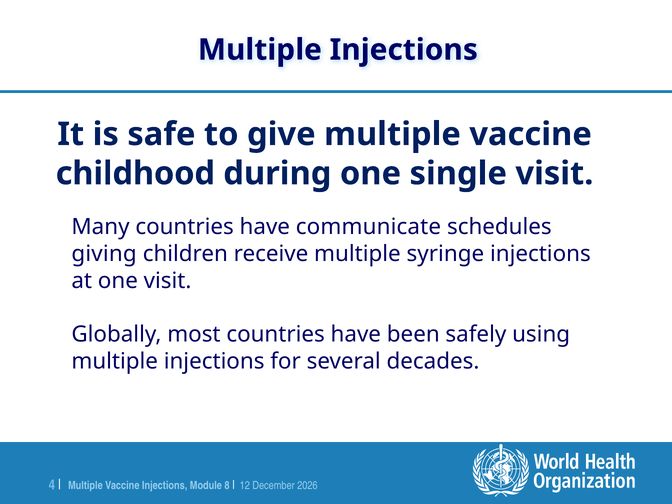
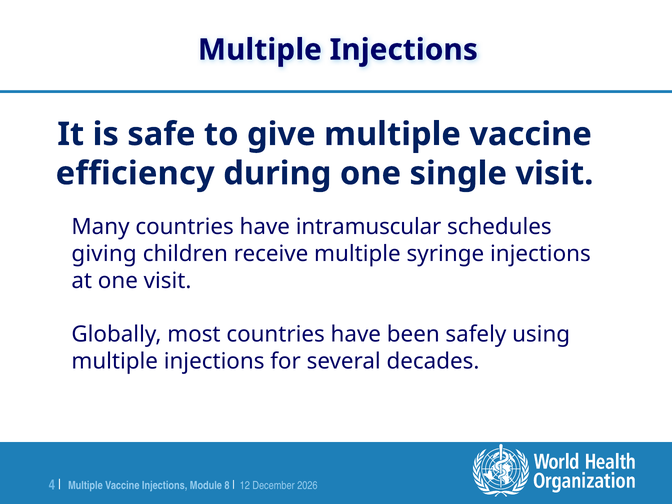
childhood: childhood -> efficiency
communicate: communicate -> intramuscular
